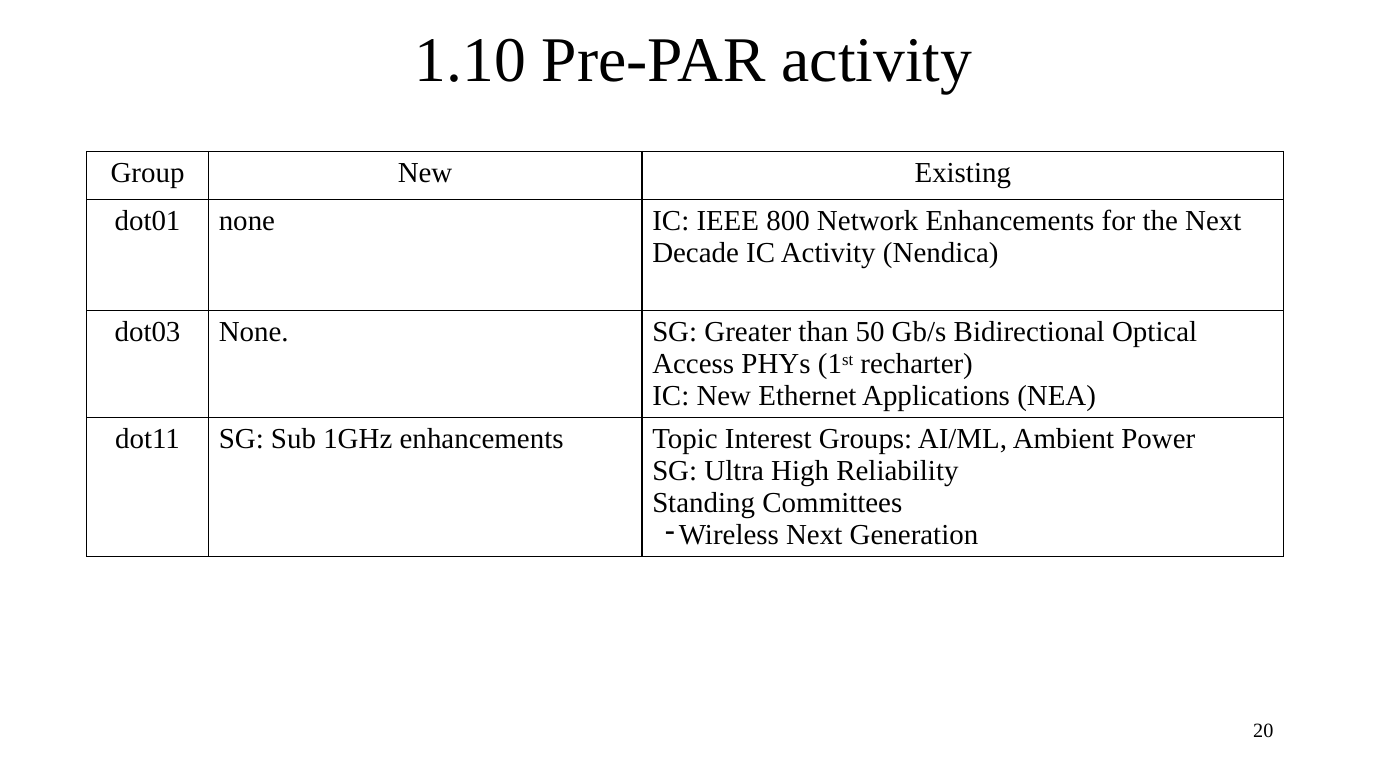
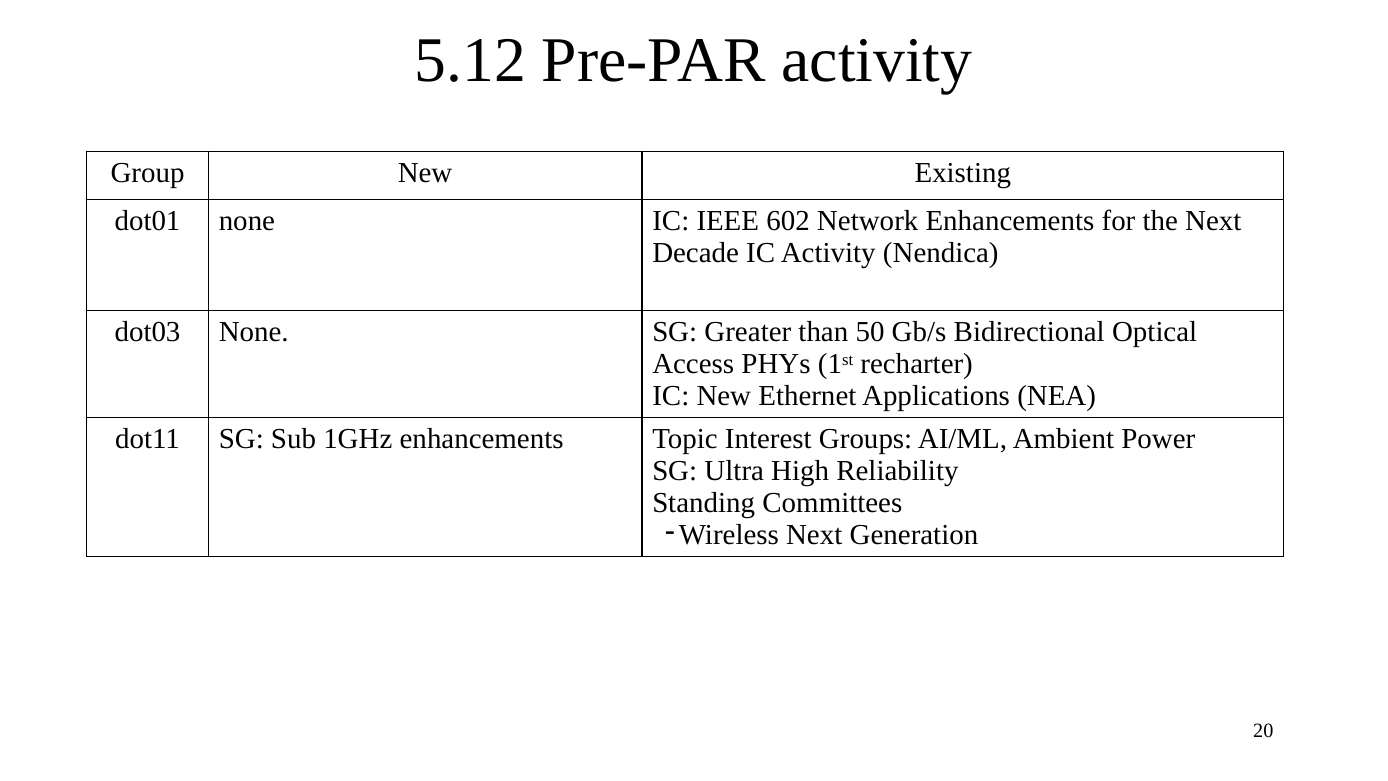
1.10: 1.10 -> 5.12
800: 800 -> 602
